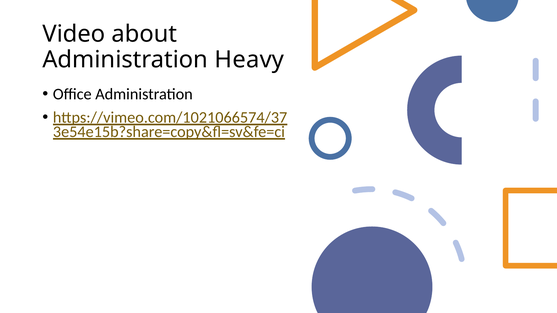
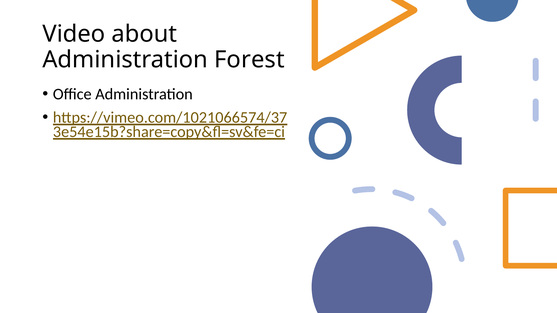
Heavy: Heavy -> Forest
